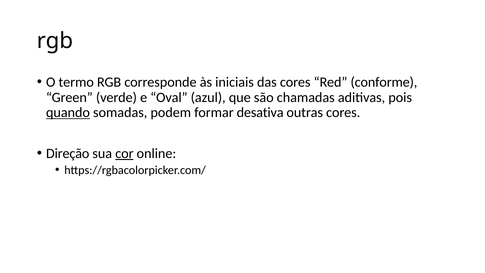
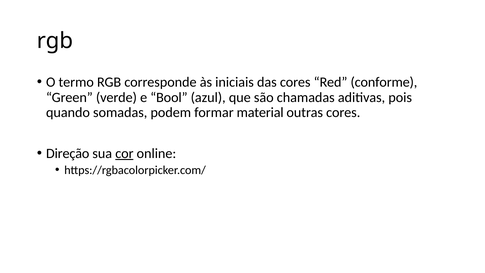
Oval: Oval -> Bool
quando underline: present -> none
desativa: desativa -> material
